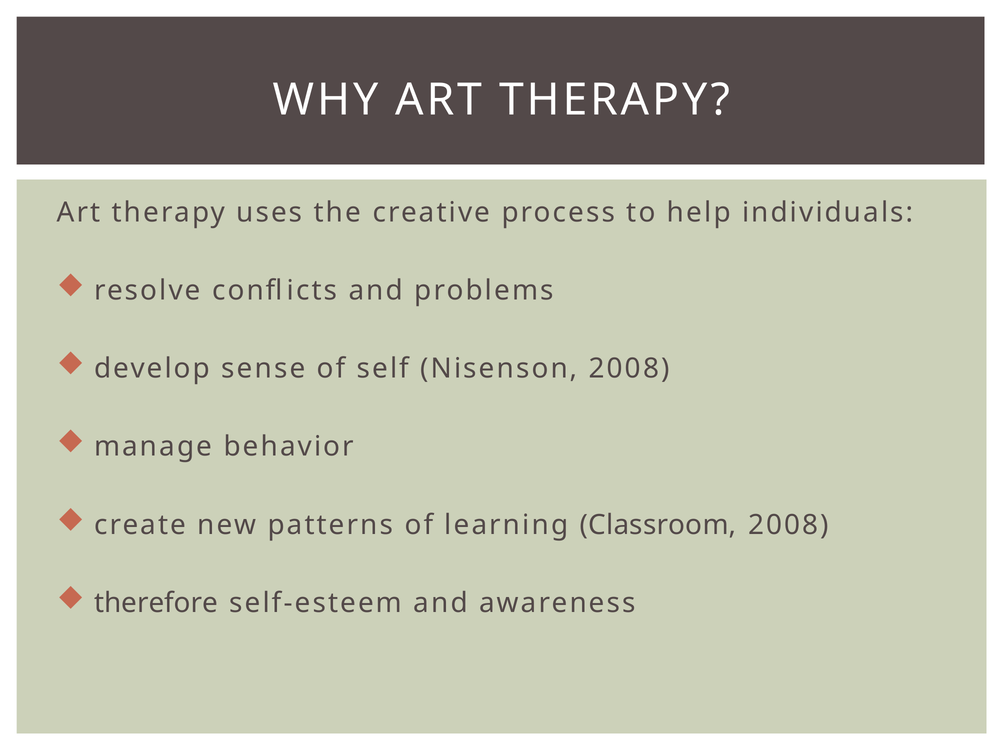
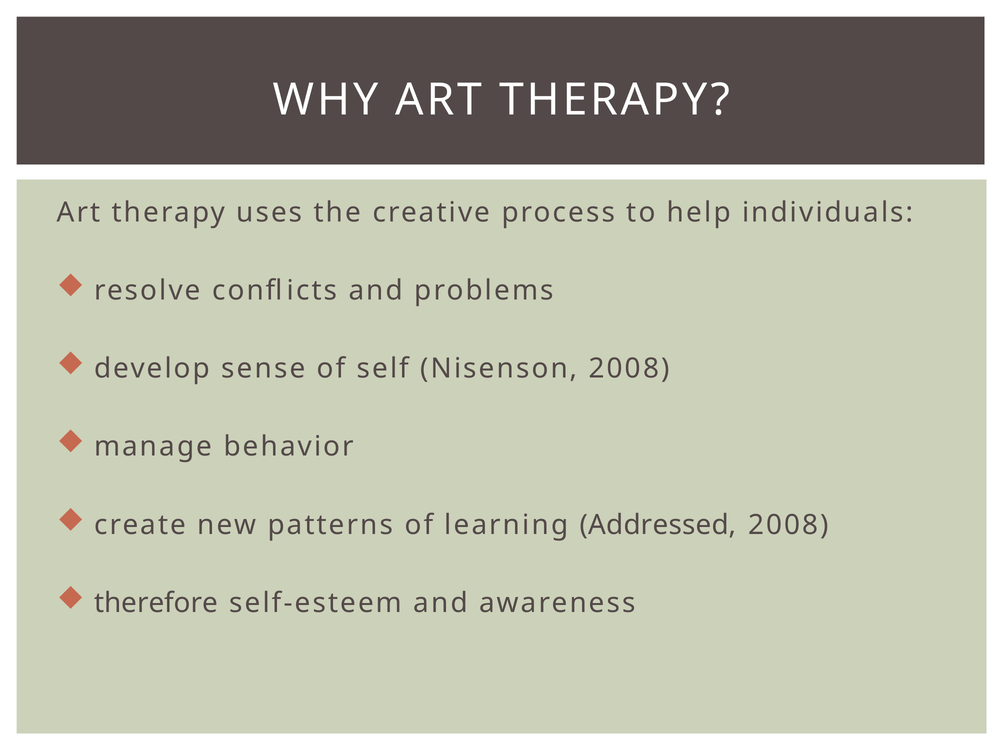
Classroom: Classroom -> Addressed
